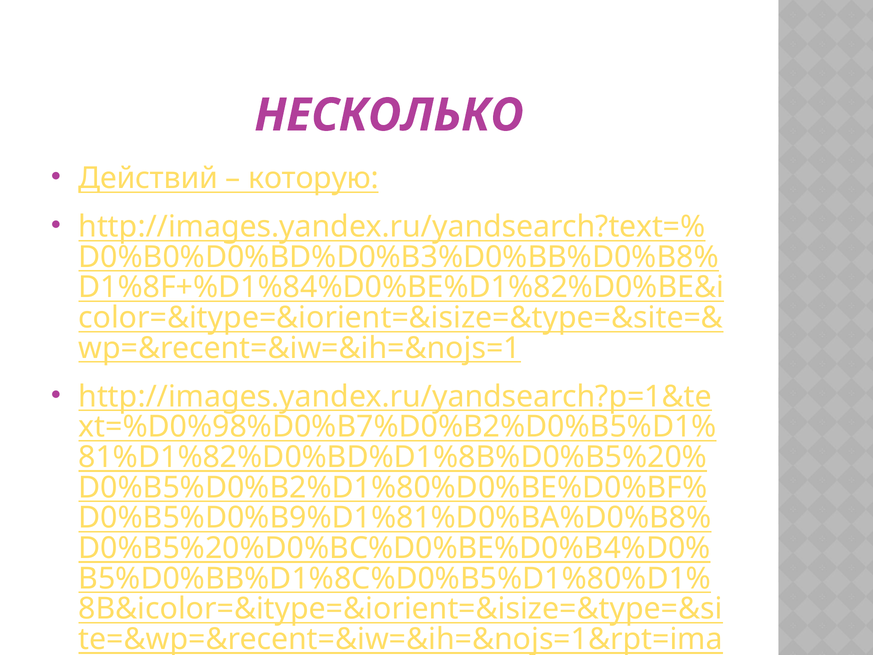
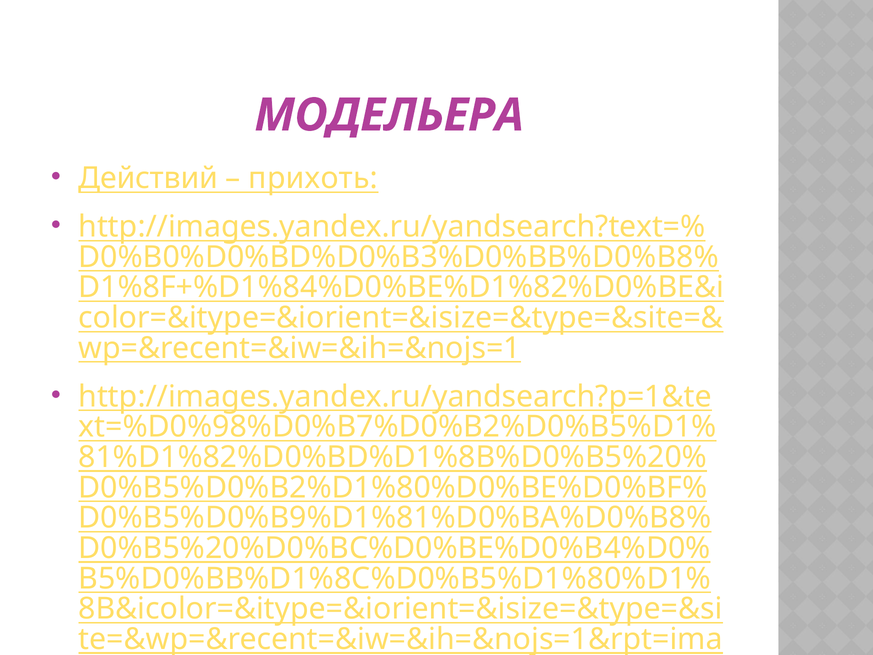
НЕСКОЛЬКО: НЕСКОЛЬКО -> МОДЕЛЬЕРА
которую: которую -> прихоть
